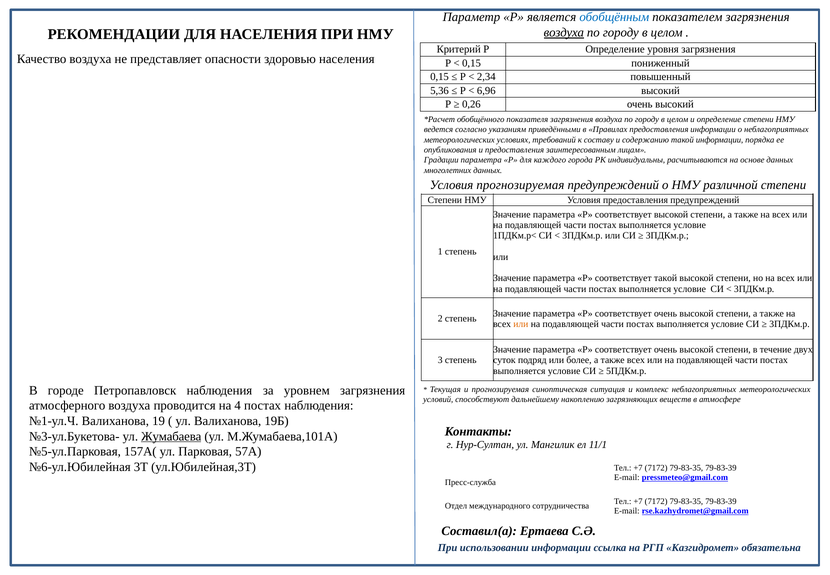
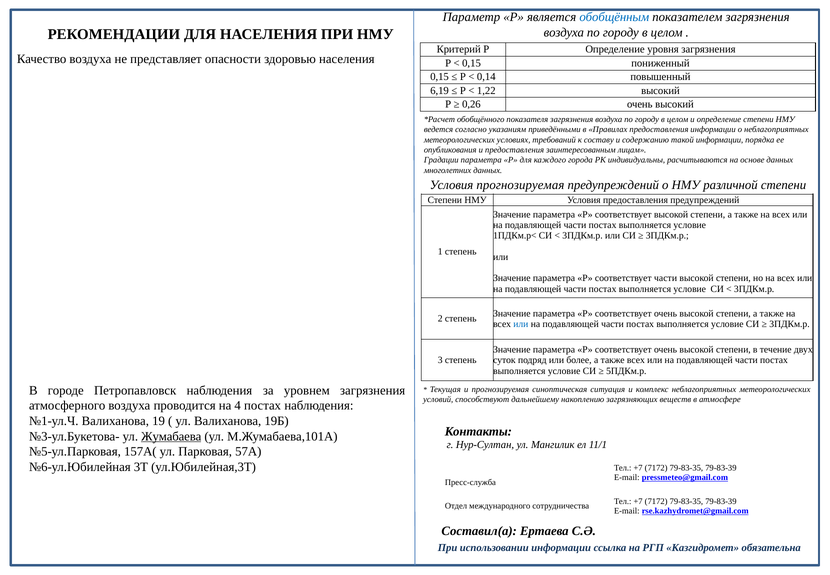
воздуха at (564, 32) underline: present -> none
2,34: 2,34 -> 0,14
5,36: 5,36 -> 6,19
6,96: 6,96 -> 1,22
соответствует такой: такой -> части
или at (521, 324) colour: orange -> blue
